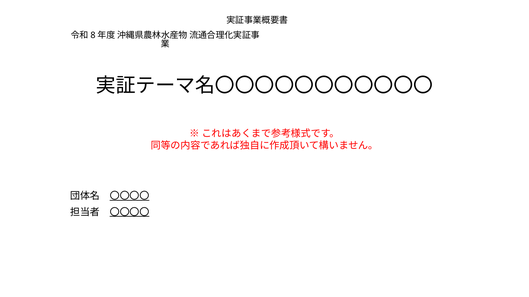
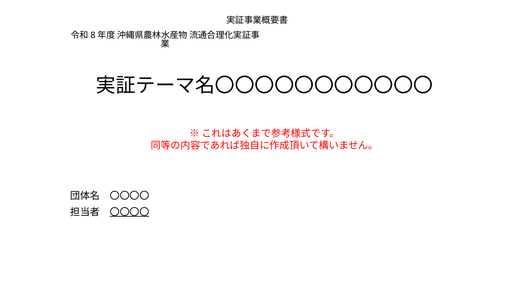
〇〇〇〇 at (130, 196) underline: present -> none
